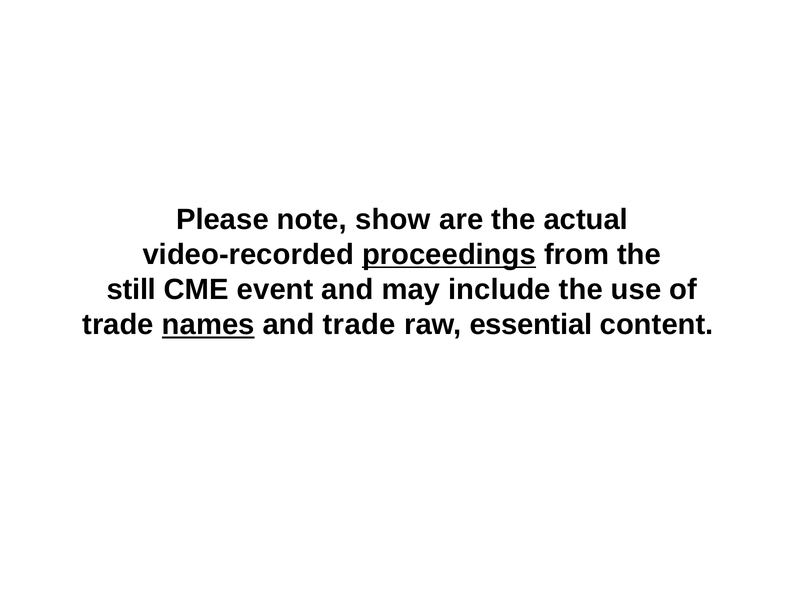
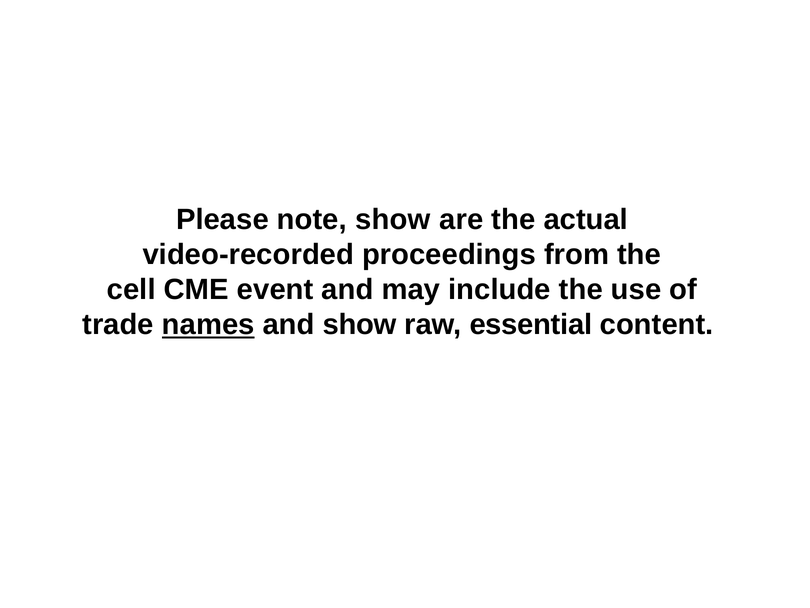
proceedings underline: present -> none
still: still -> cell
and trade: trade -> show
